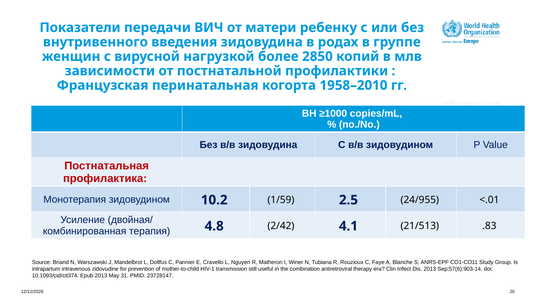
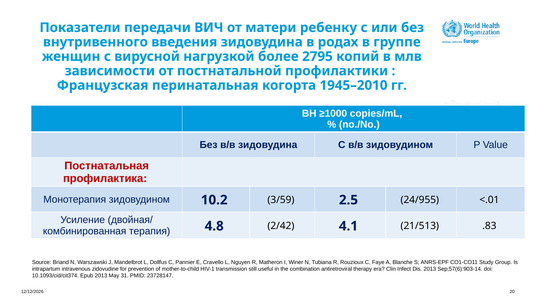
2850: 2850 -> 2795
1958–2010: 1958–2010 -> 1945–2010
1/59: 1/59 -> 3/59
